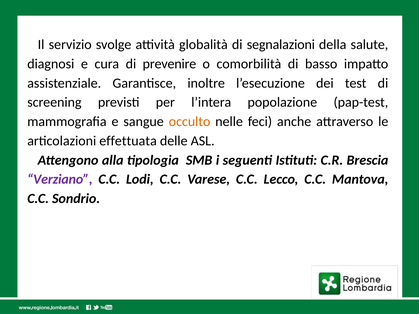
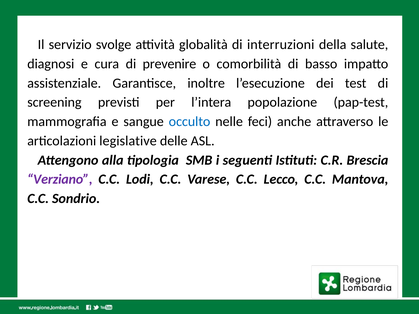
segnalazioni: segnalazioni -> interruzioni
occulto colour: orange -> blue
effettuata: effettuata -> legislative
